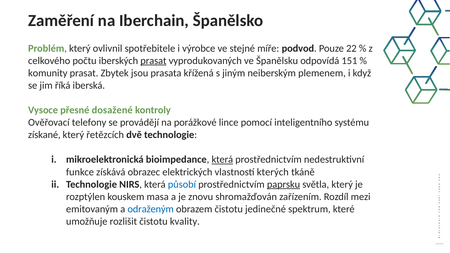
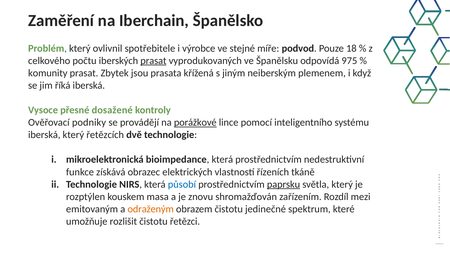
22: 22 -> 18
151: 151 -> 975
telefony: telefony -> podniky
porážkové underline: none -> present
získané at (44, 135): získané -> iberská
která at (222, 160) underline: present -> none
kterých: kterých -> řízeních
odraženým colour: blue -> orange
kvality: kvality -> řetězci
